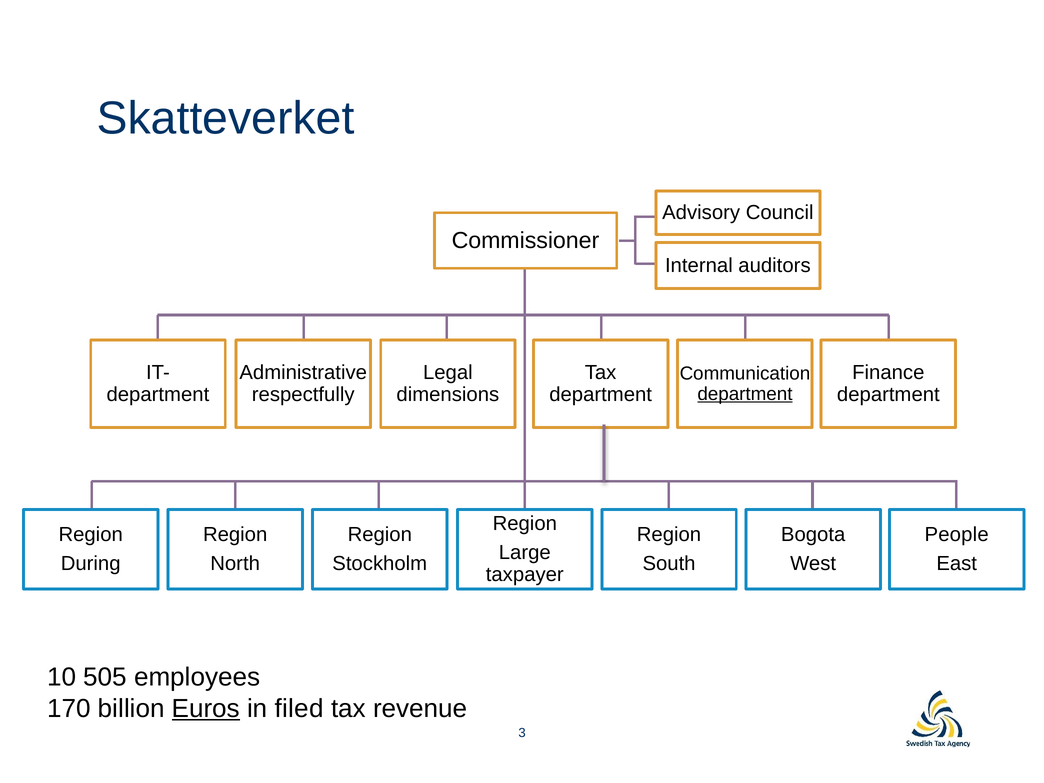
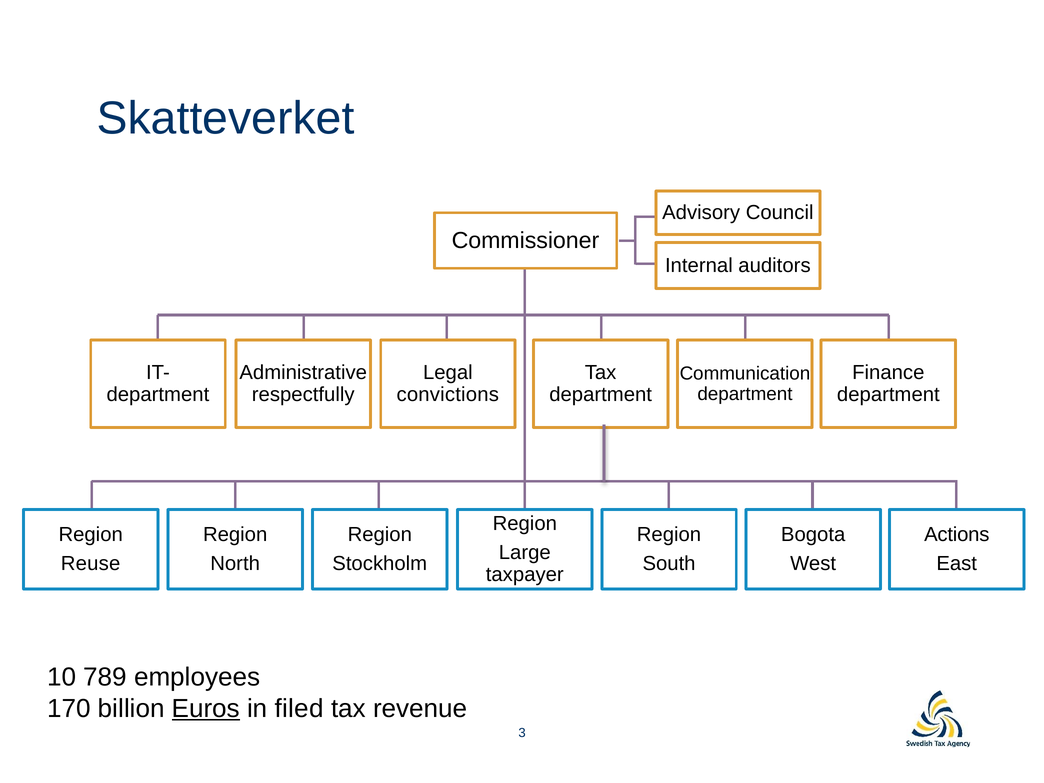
dimensions: dimensions -> convictions
department at (745, 394) underline: present -> none
People: People -> Actions
During: During -> Reuse
505: 505 -> 789
